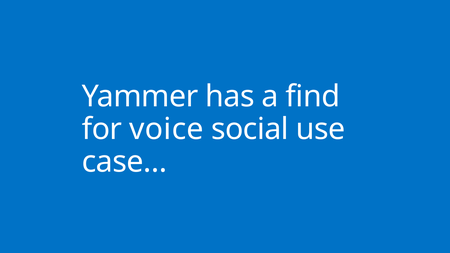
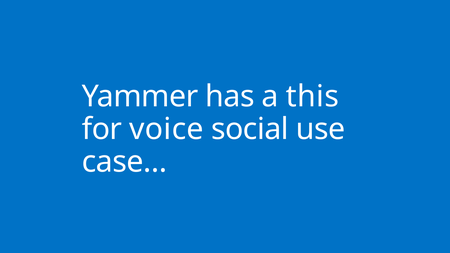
find: find -> this
